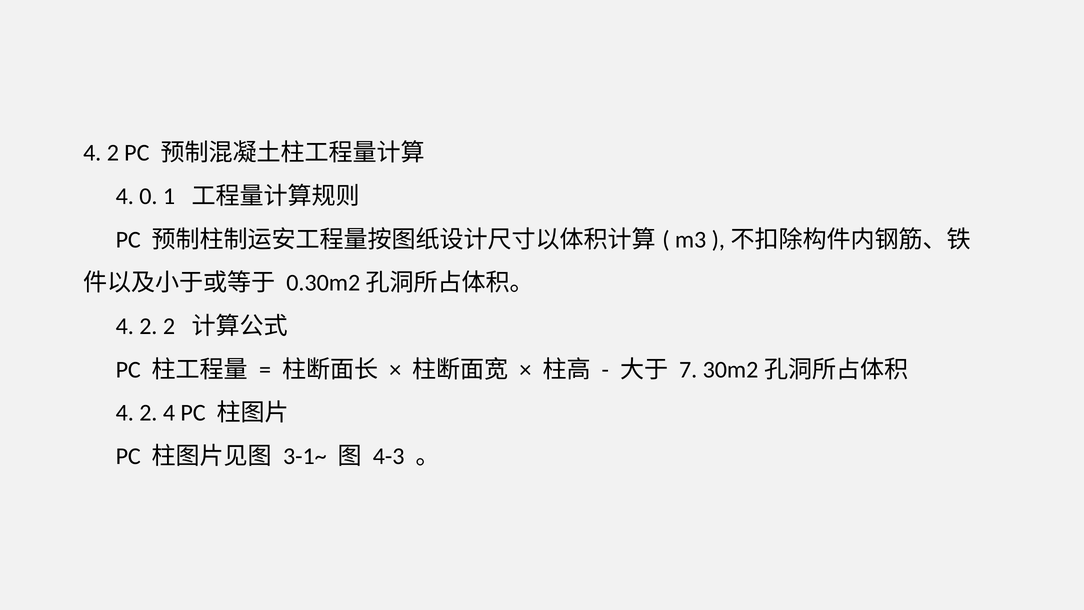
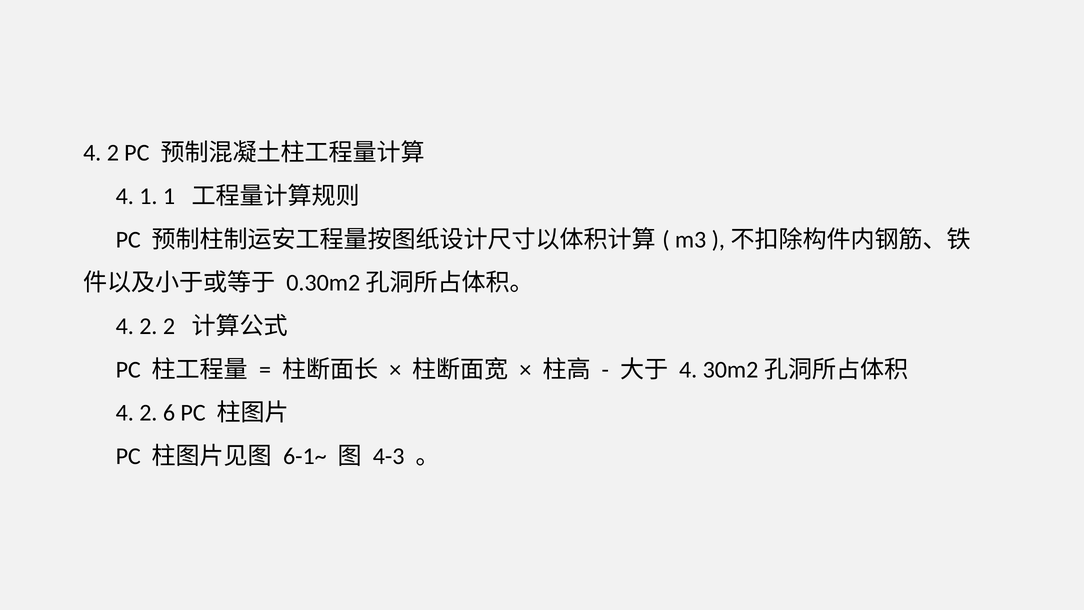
4 0: 0 -> 1
7 at (688, 369): 7 -> 4
2 4: 4 -> 6
3-1~: 3-1~ -> 6-1~
